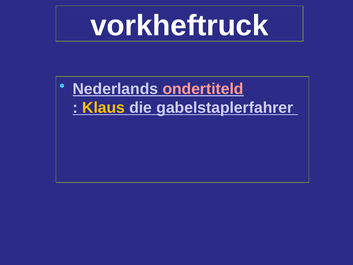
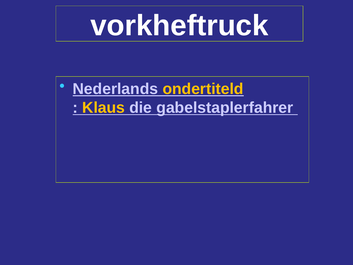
ondertiteld colour: pink -> yellow
